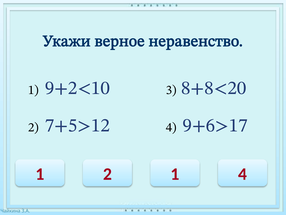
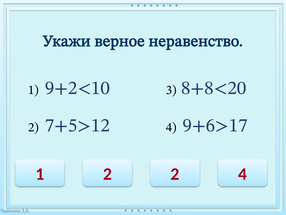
2 1: 1 -> 2
